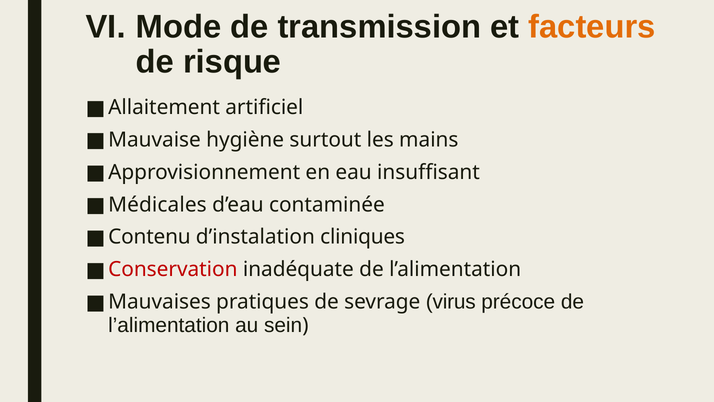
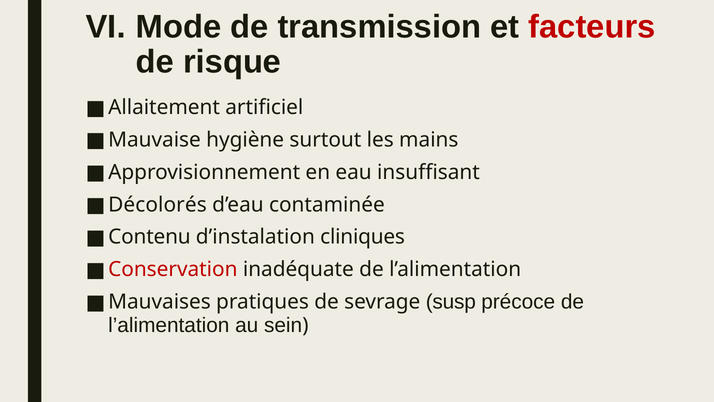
facteurs colour: orange -> red
Médicales: Médicales -> Décolorés
virus: virus -> susp
